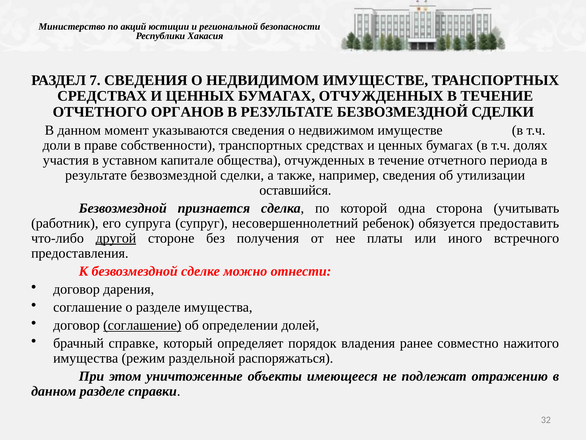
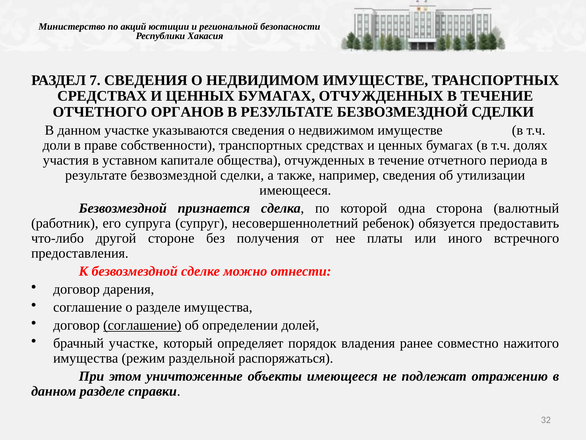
данном момент: момент -> участке
оставшийся at (295, 190): оставшийся -> имеющееся
учитывать: учитывать -> валютный
другой underline: present -> none
брачный справке: справке -> участке
